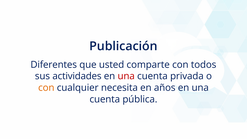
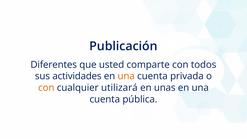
una at (126, 76) colour: red -> orange
necesita: necesita -> utilizará
años: años -> unas
